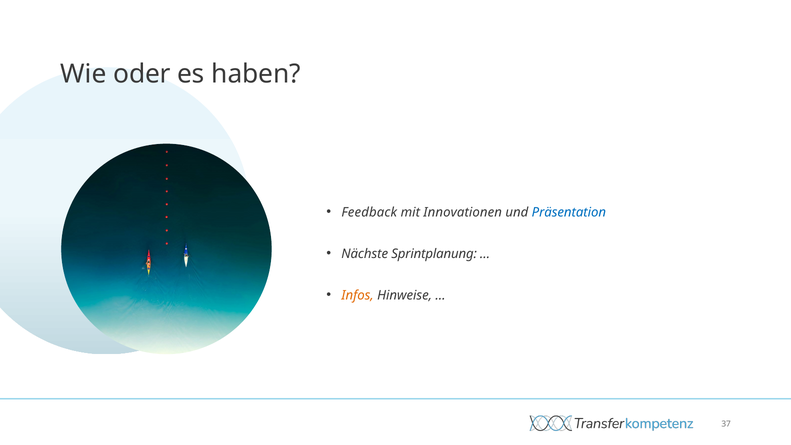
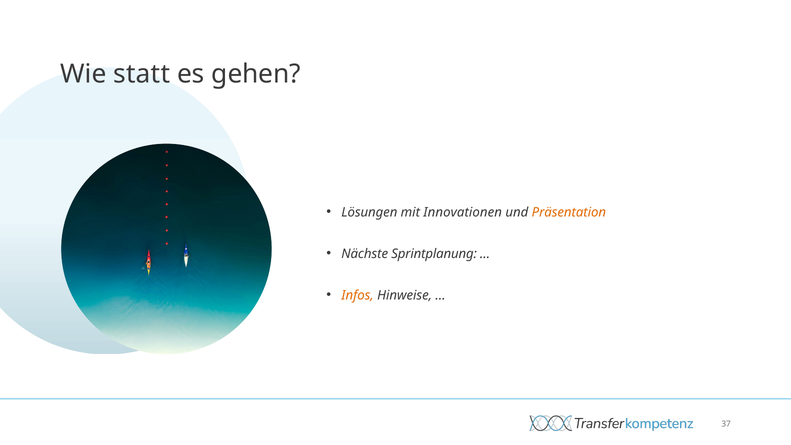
oder: oder -> statt
haben: haben -> gehen
Feedback: Feedback -> Lösungen
Präsentation colour: blue -> orange
